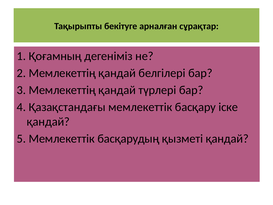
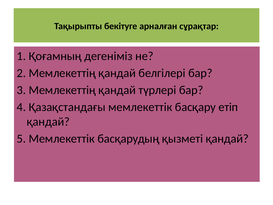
іске: іске -> етіп
